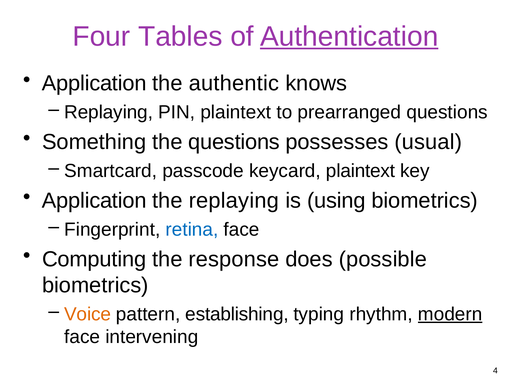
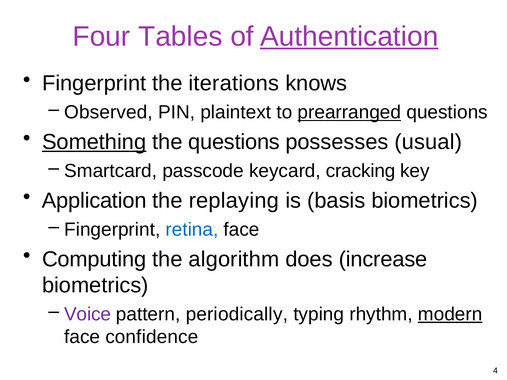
Application at (94, 84): Application -> Fingerprint
authentic: authentic -> iterations
Replaying at (109, 112): Replaying -> Observed
prearranged underline: none -> present
Something underline: none -> present
keycard plaintext: plaintext -> cracking
using: using -> basis
response: response -> algorithm
possible: possible -> increase
Voice colour: orange -> purple
establishing: establishing -> periodically
intervening: intervening -> confidence
